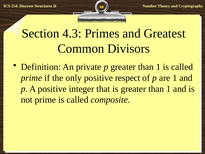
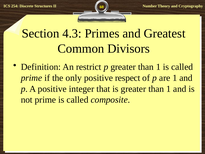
private: private -> restrict
